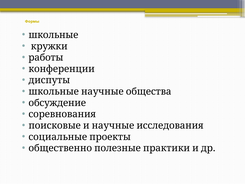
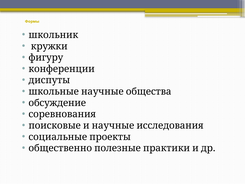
школьные: школьные -> школьник
работы: работы -> фигуру
